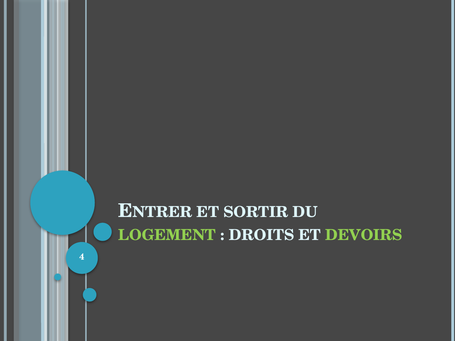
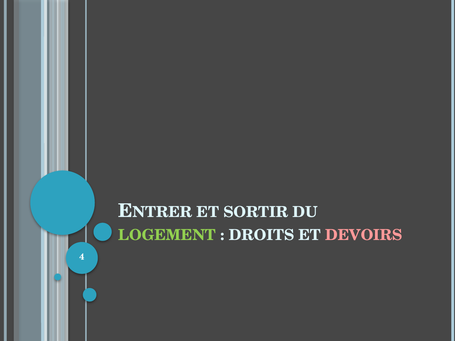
DEVOIRS colour: light green -> pink
